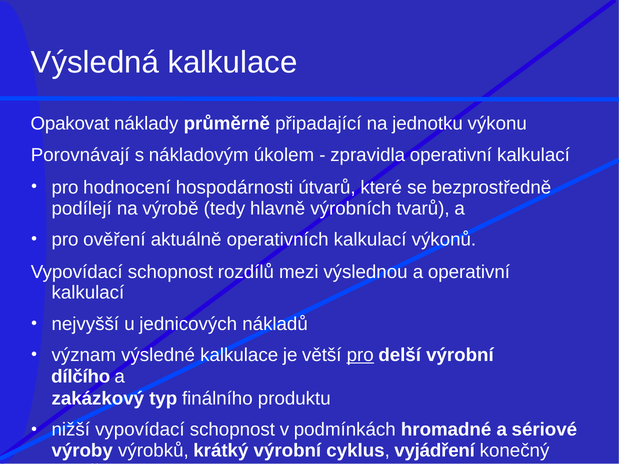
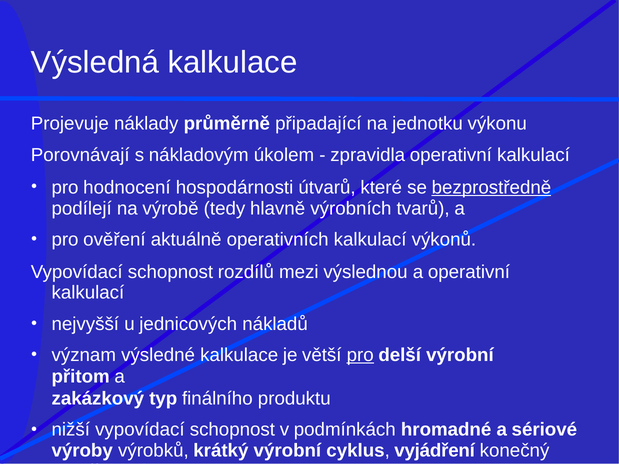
Opakovat: Opakovat -> Projevuje
bezprostředně underline: none -> present
dílčího: dílčího -> přitom
